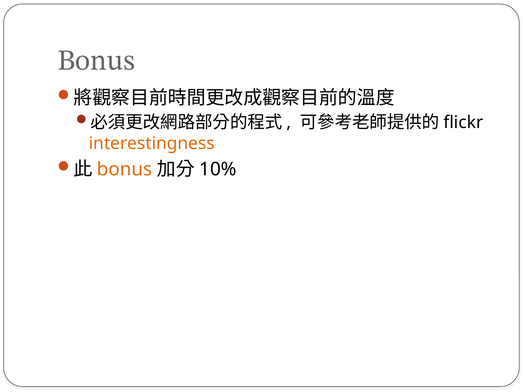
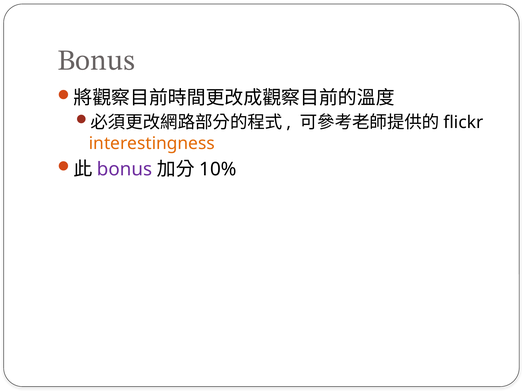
bonus at (125, 169) colour: orange -> purple
